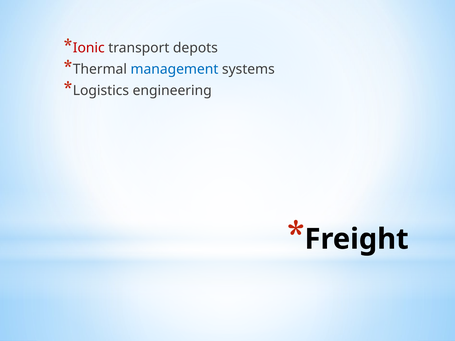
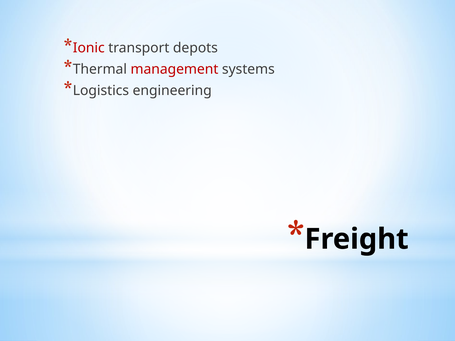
management colour: blue -> red
